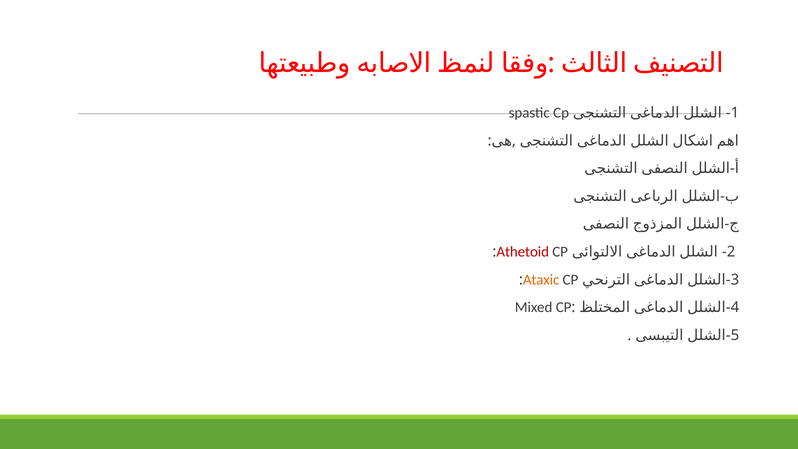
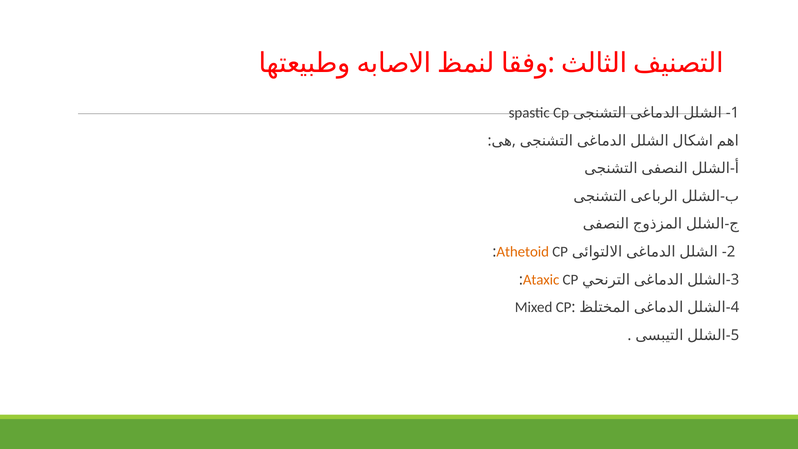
Athetoid colour: red -> orange
